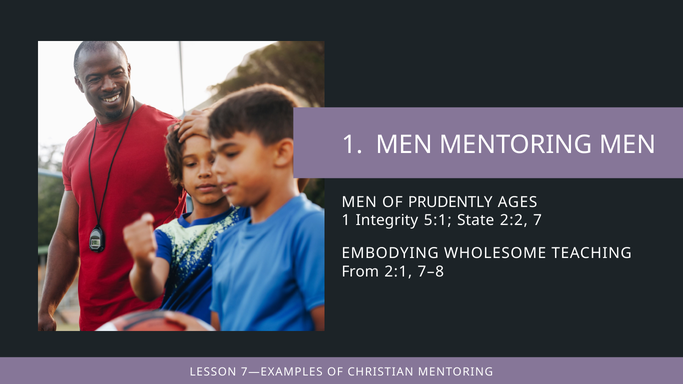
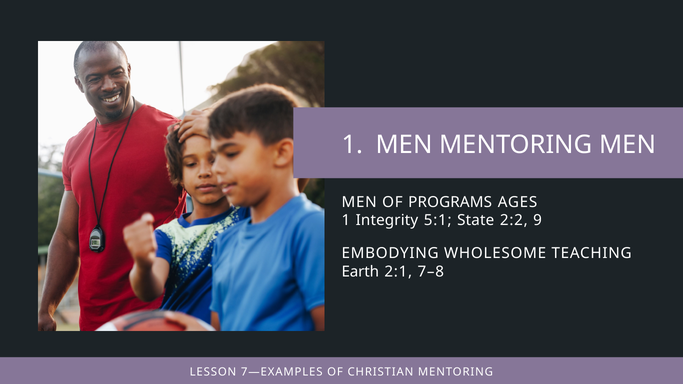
PRUDENTLY: PRUDENTLY -> PROGRAMS
7: 7 -> 9
From: From -> Earth
